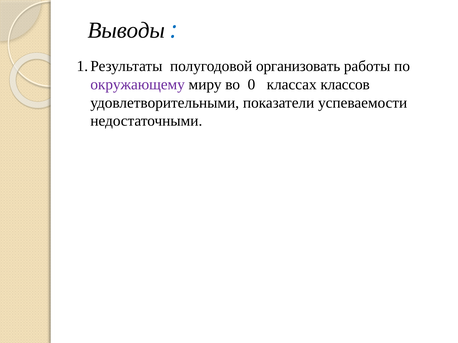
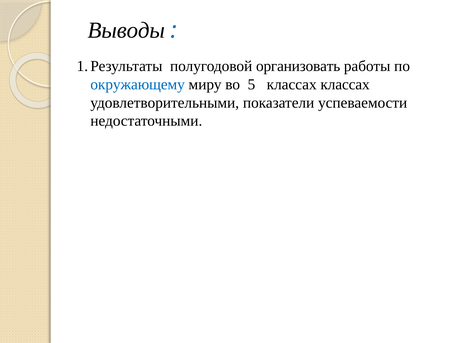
окружающему colour: purple -> blue
0: 0 -> 5
классах классов: классов -> классах
